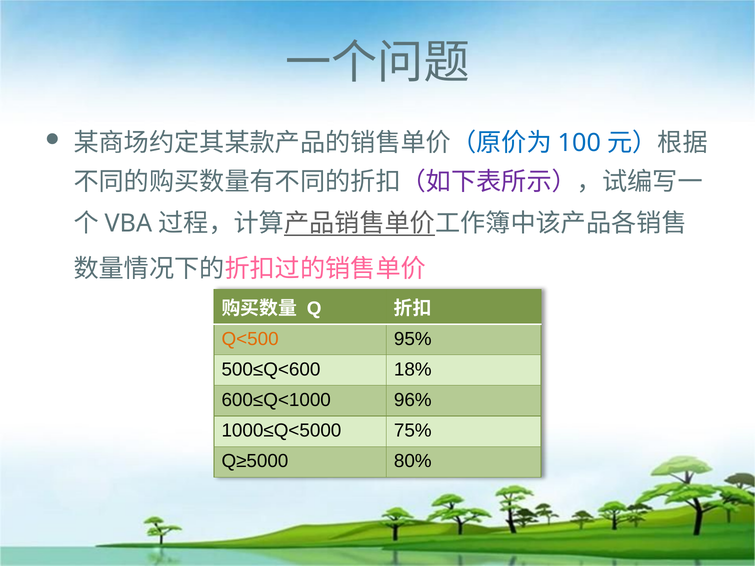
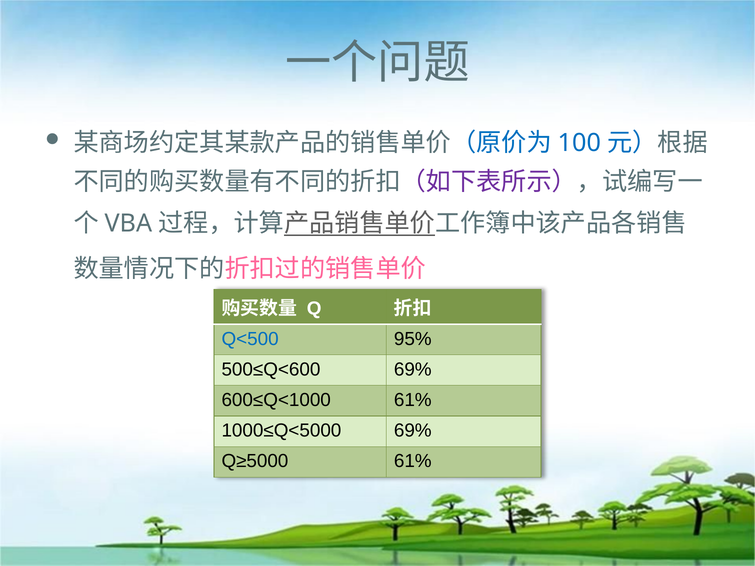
Q<500 colour: orange -> blue
500≤Q<600 18%: 18% -> 69%
600≤Q<1000 96%: 96% -> 61%
1000≤Q<5000 75%: 75% -> 69%
Q≥5000 80%: 80% -> 61%
